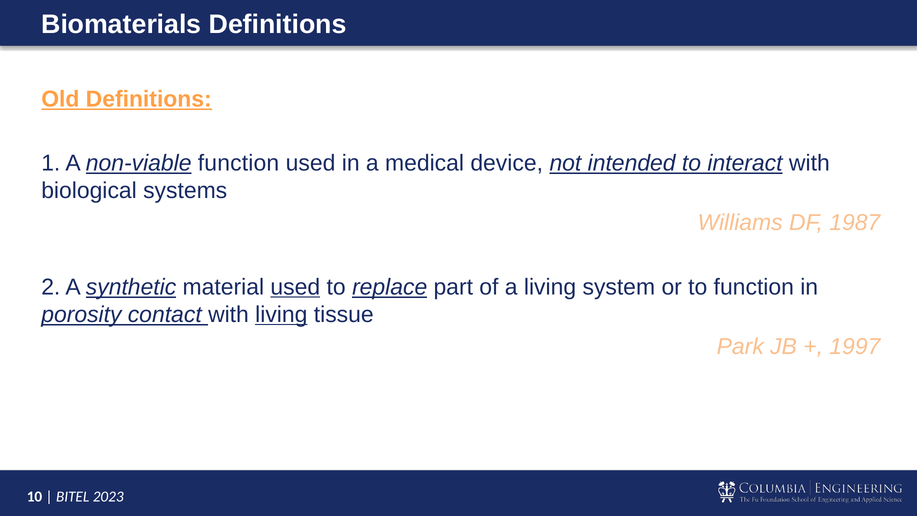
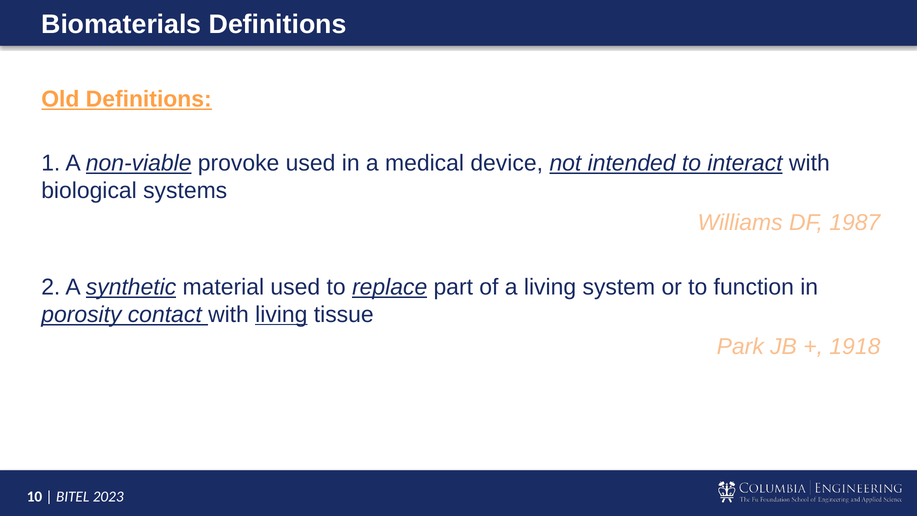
non-viable function: function -> provoke
used at (295, 287) underline: present -> none
1997: 1997 -> 1918
